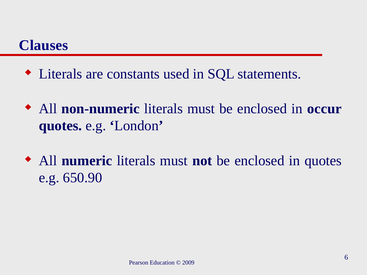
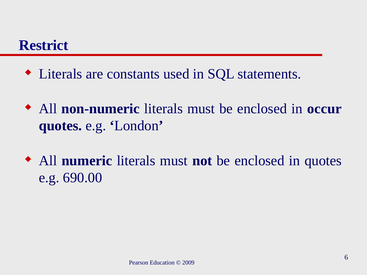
Clauses: Clauses -> Restrict
650.90: 650.90 -> 690.00
